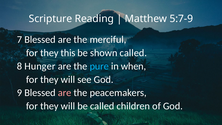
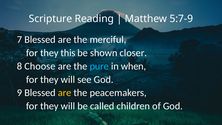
shown called: called -> closer
Hunger: Hunger -> Choose
are at (65, 93) colour: pink -> yellow
